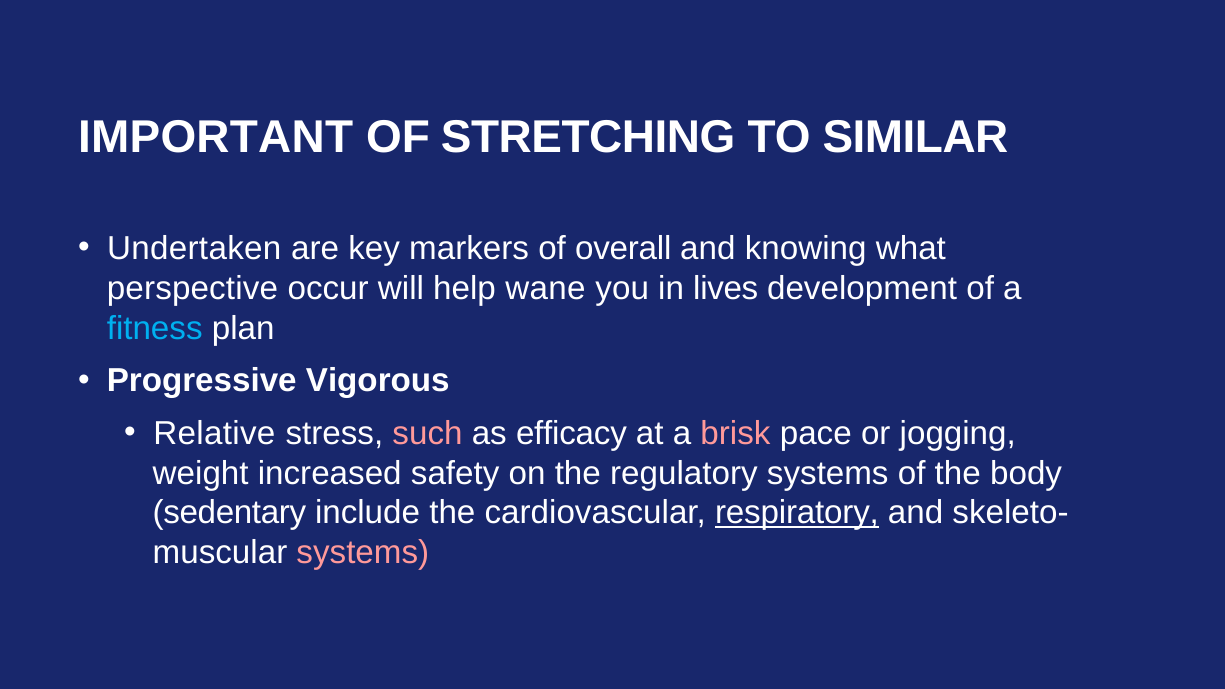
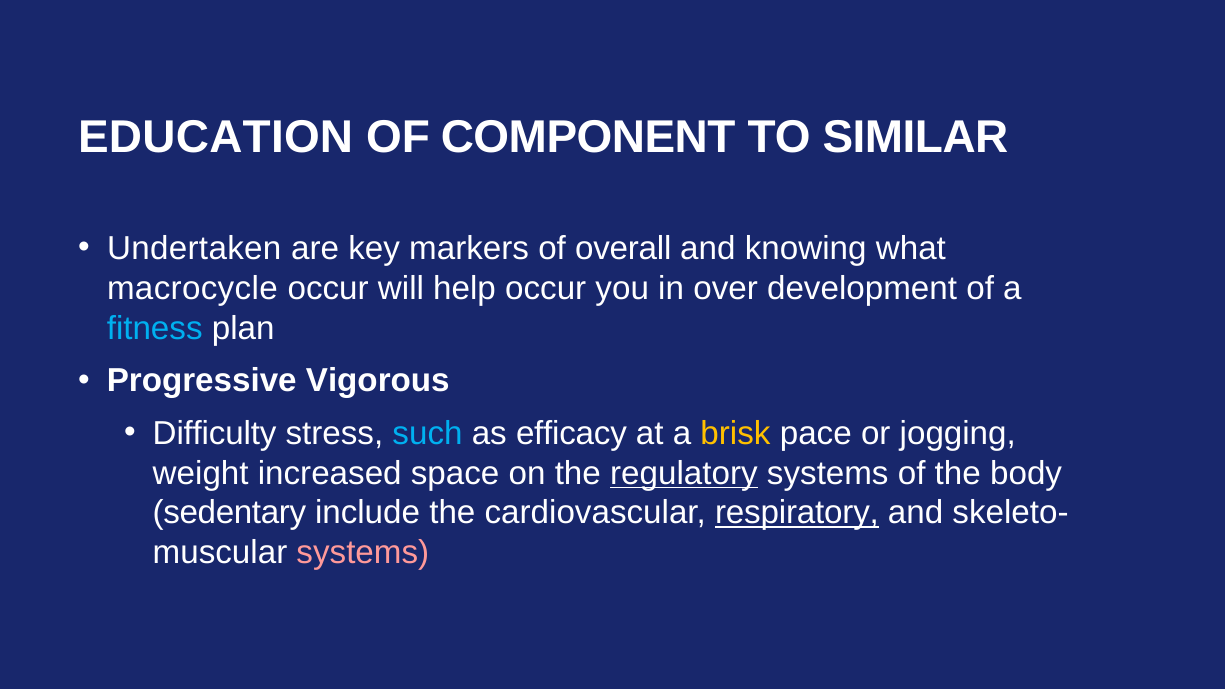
IMPORTANT: IMPORTANT -> EDUCATION
STRETCHING: STRETCHING -> COMPONENT
perspective: perspective -> macrocycle
help wane: wane -> occur
lives: lives -> over
Relative: Relative -> Difficulty
such colour: pink -> light blue
brisk colour: pink -> yellow
safety: safety -> space
regulatory underline: none -> present
